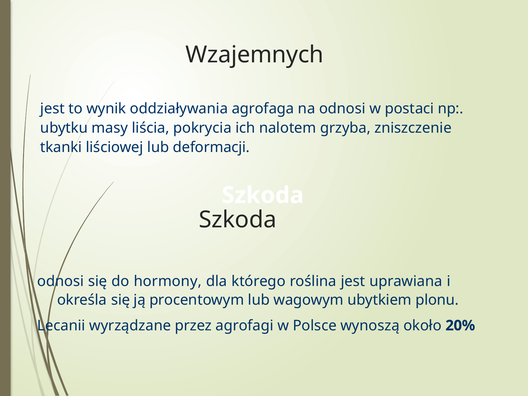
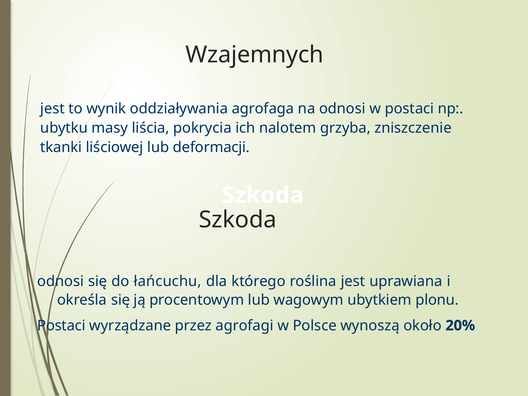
hormony: hormony -> łańcuchu
Lecanii at (61, 326): Lecanii -> Postaci
